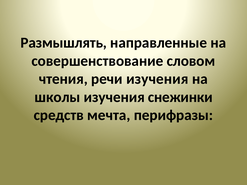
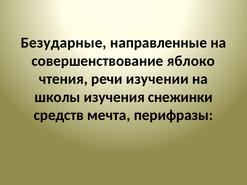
Размышлять: Размышлять -> Безударные
словом: словом -> яблоко
речи изучения: изучения -> изучении
